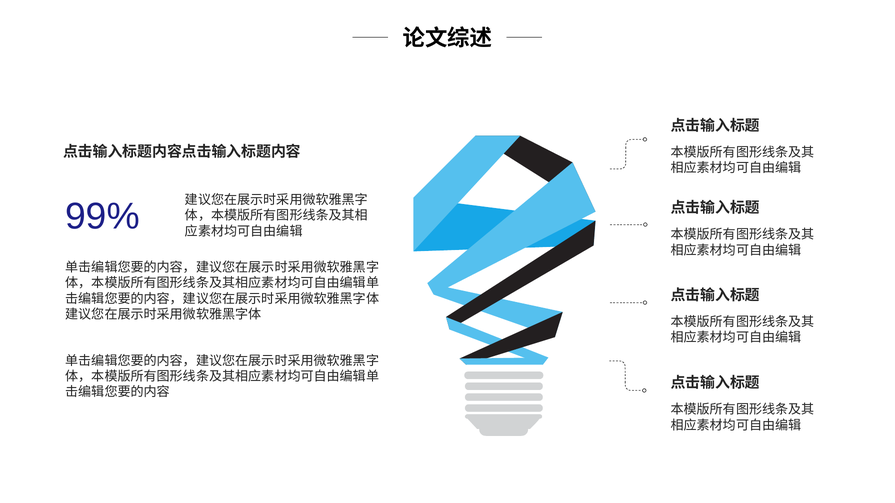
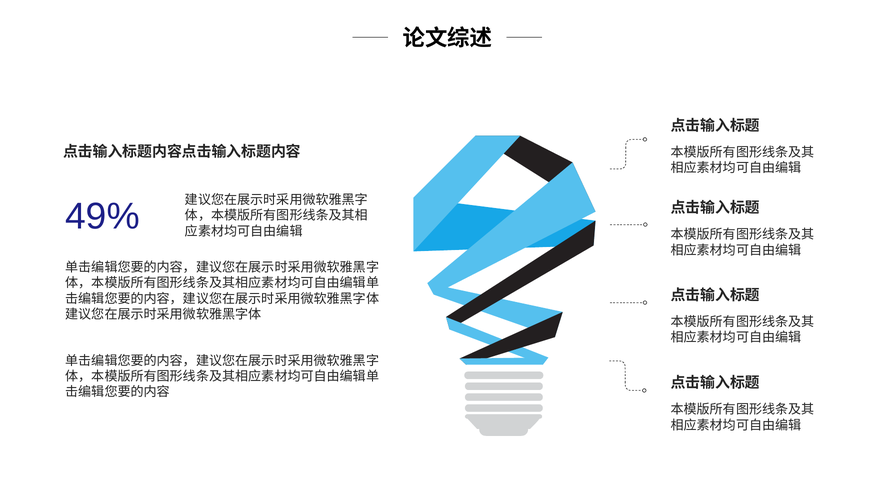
99%: 99% -> 49%
